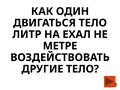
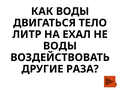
КАК ОДИН: ОДИН -> ВОДЫ
МЕТРЕ at (60, 46): МЕТРЕ -> ВОДЫ
ДРУГИЕ ТЕЛО: ТЕЛО -> РАЗА
